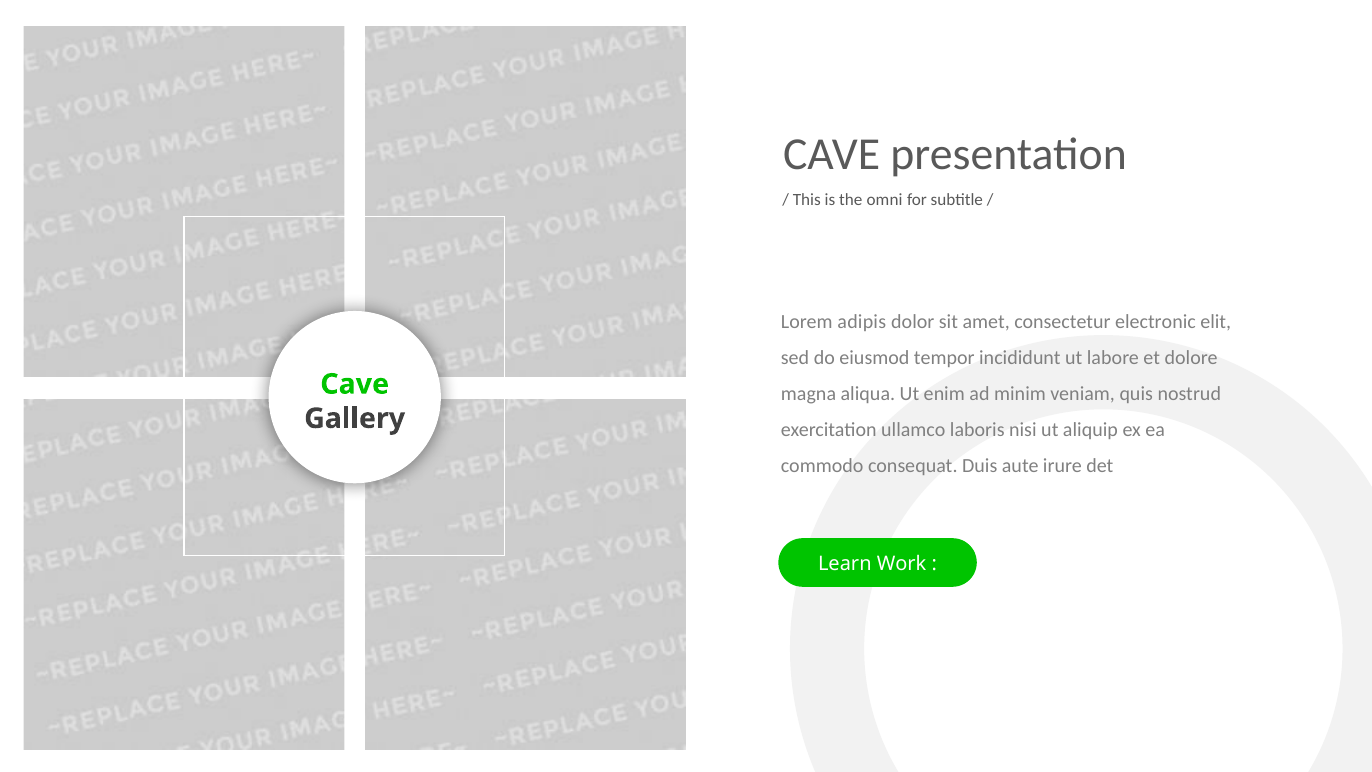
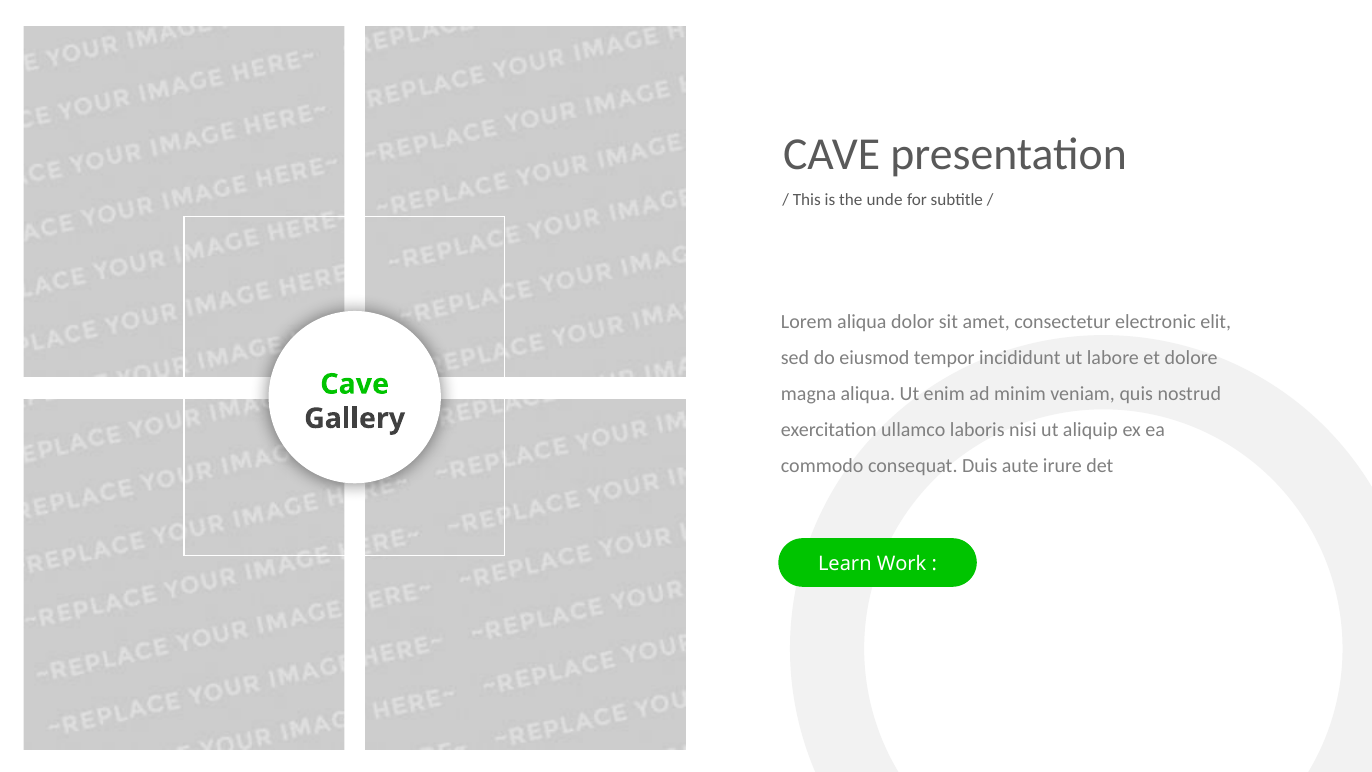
omni: omni -> unde
Lorem adipis: adipis -> aliqua
